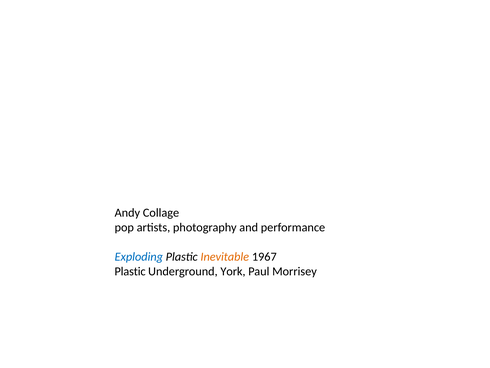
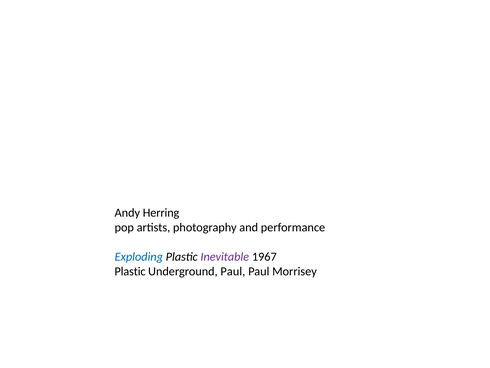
Collage: Collage -> Herring
Inevitable colour: orange -> purple
Underground York: York -> Paul
